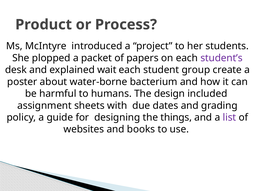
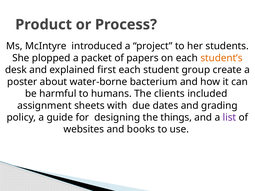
student’s colour: purple -> orange
wait: wait -> first
design: design -> clients
